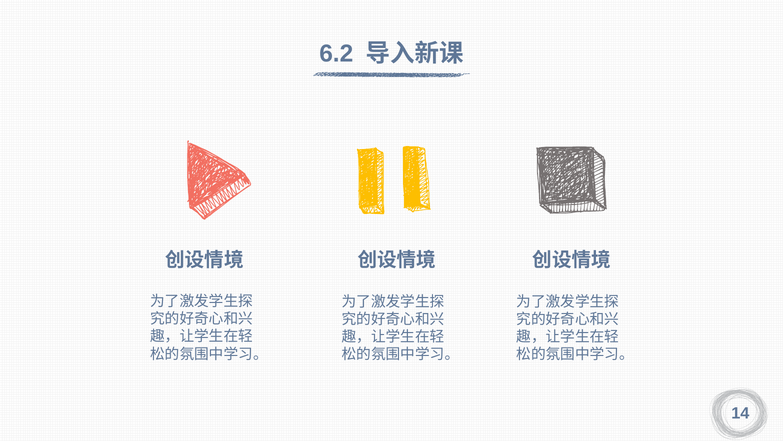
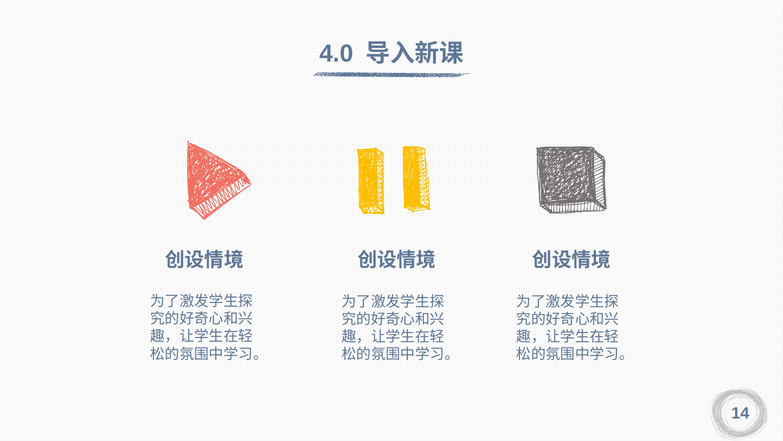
6.2: 6.2 -> 4.0
